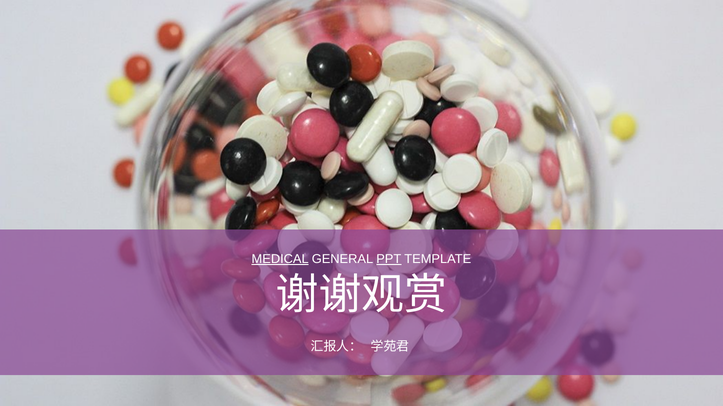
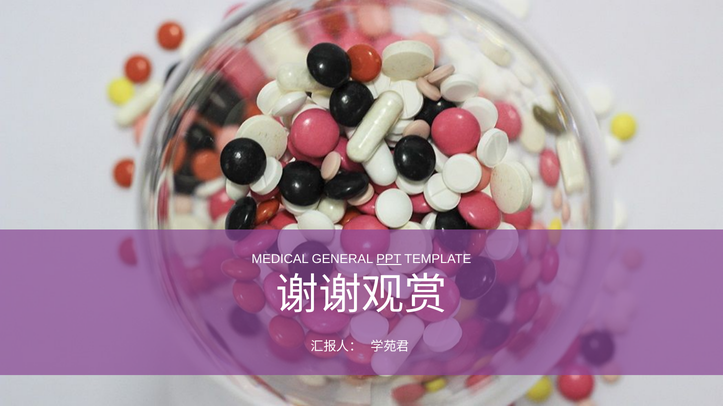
MEDICAL underline: present -> none
